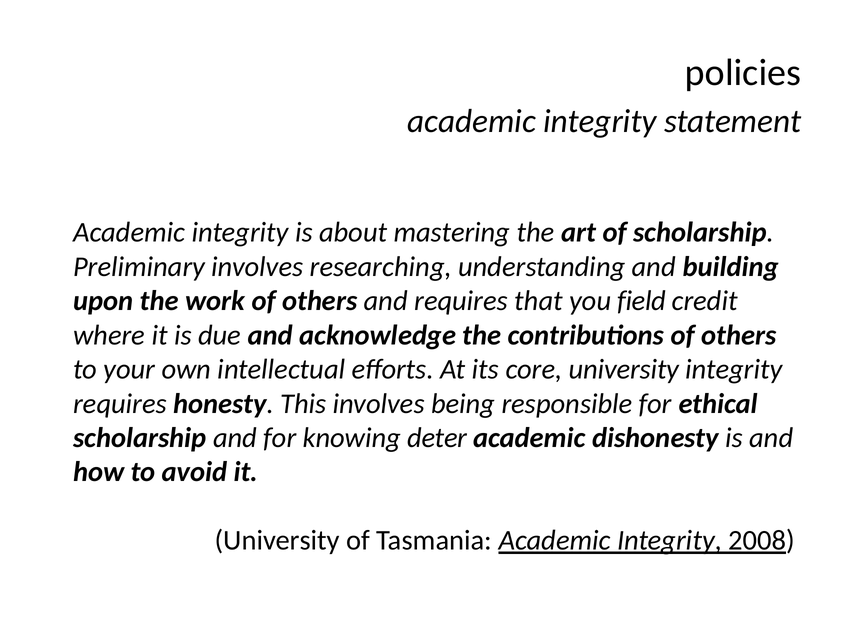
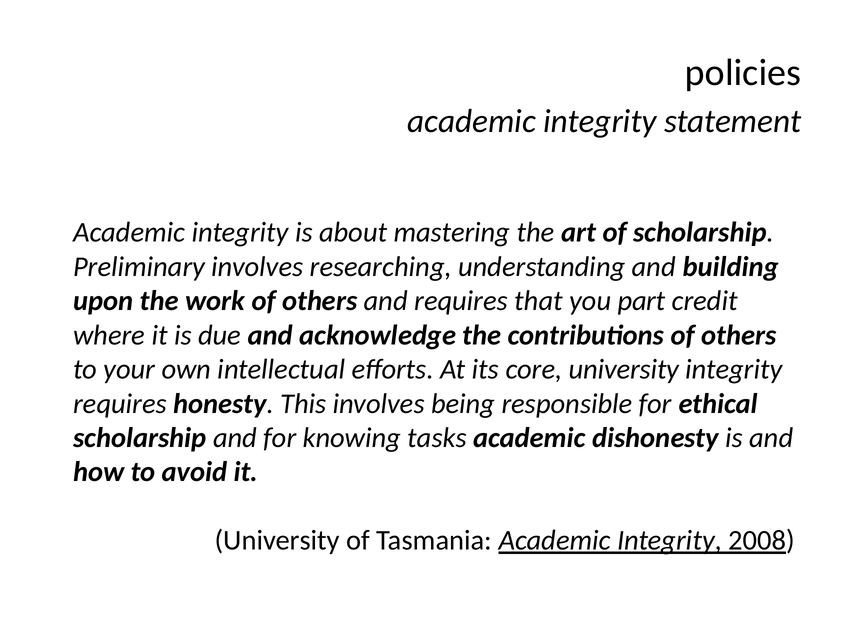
field: field -> part
deter: deter -> tasks
